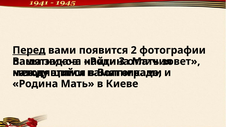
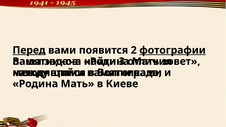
фотографии underline: none -> present
